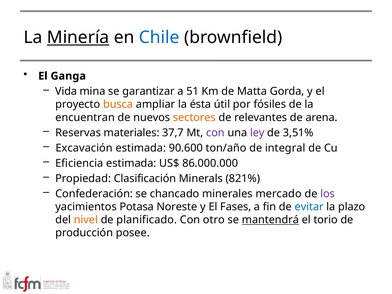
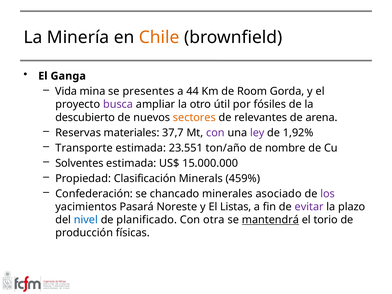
Minería underline: present -> none
Chile colour: blue -> orange
garantizar: garantizar -> presentes
51: 51 -> 44
Matta: Matta -> Room
busca colour: orange -> purple
ésta: ésta -> otro
encuentran: encuentran -> descubierto
3,51%: 3,51% -> 1,92%
Excavación: Excavación -> Transporte
90.600: 90.600 -> 23.551
integral: integral -> nombre
Eficiencia: Eficiencia -> Solventes
86.000.000: 86.000.000 -> 15.000.000
821%: 821% -> 459%
mercado: mercado -> asociado
Potasa: Potasa -> Pasará
Fases: Fases -> Listas
evitar colour: blue -> purple
nivel colour: orange -> blue
otro: otro -> otra
posee: posee -> físicas
